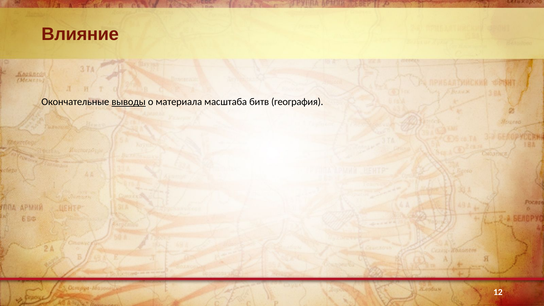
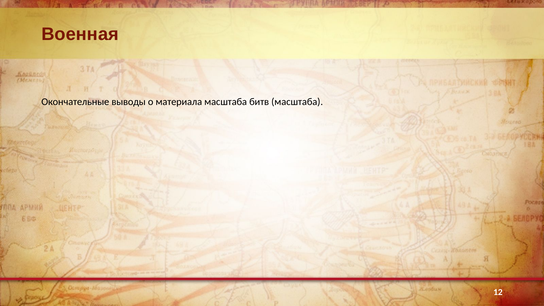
Влияние: Влияние -> Военная
выводы underline: present -> none
битв география: география -> масштаба
